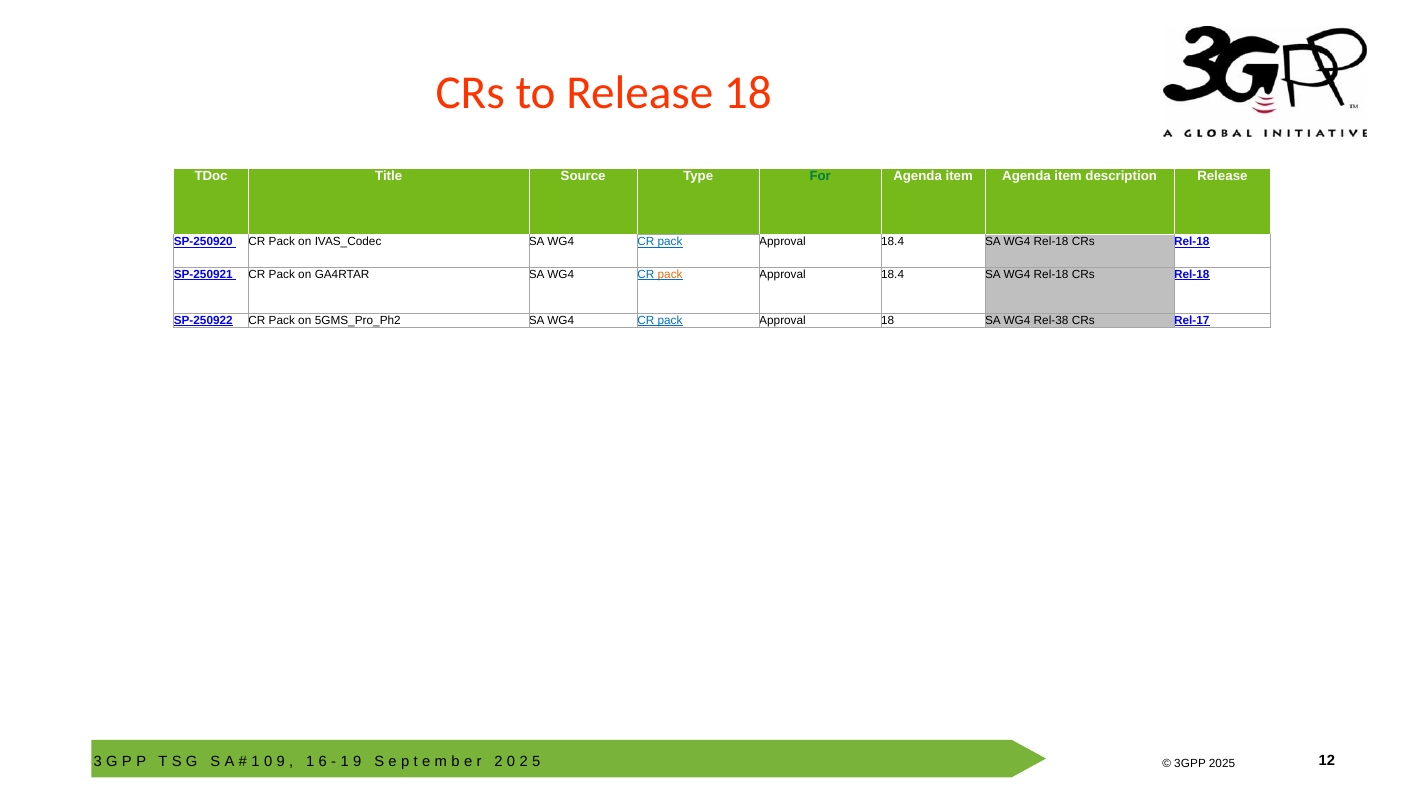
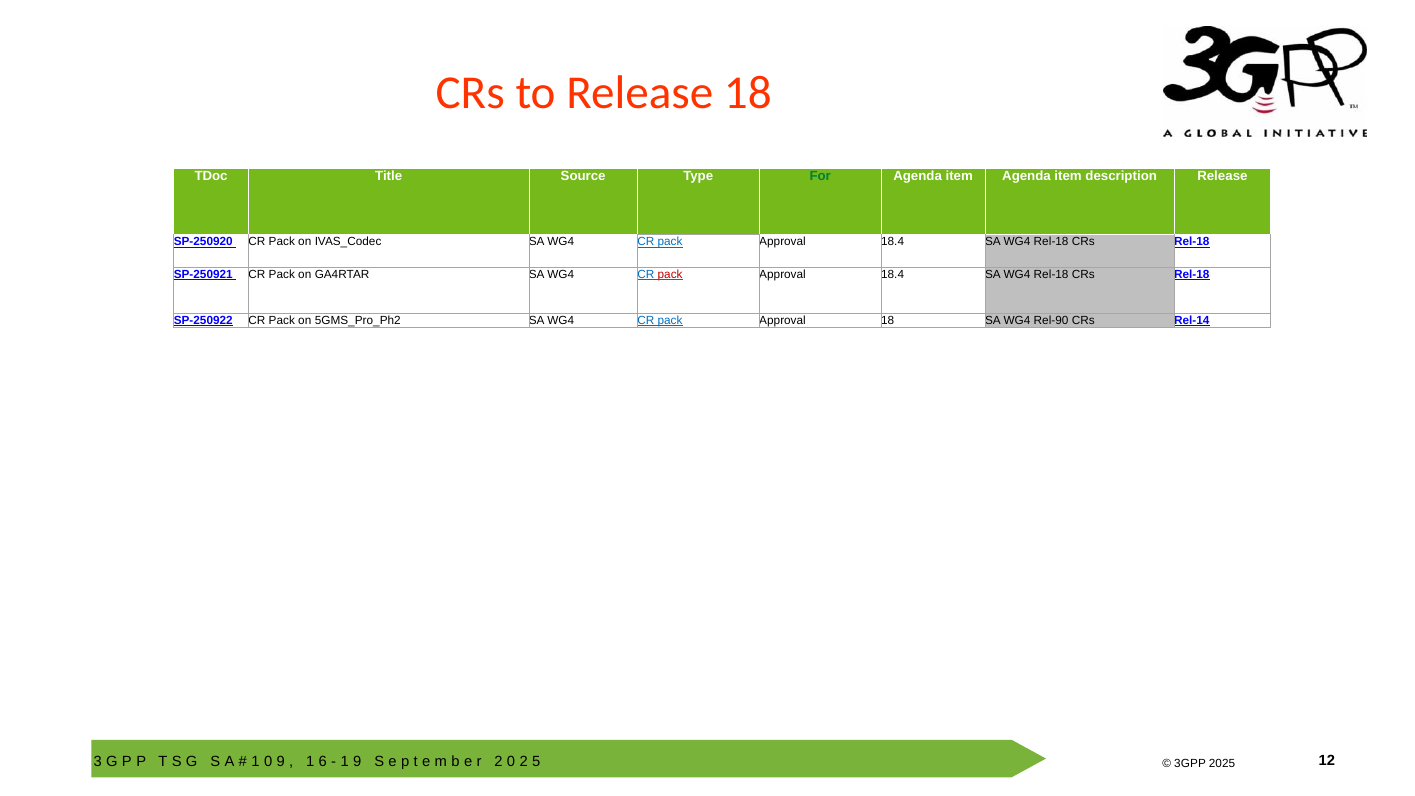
pack at (670, 275) colour: orange -> red
Rel-38: Rel-38 -> Rel-90
Rel-17: Rel-17 -> Rel-14
